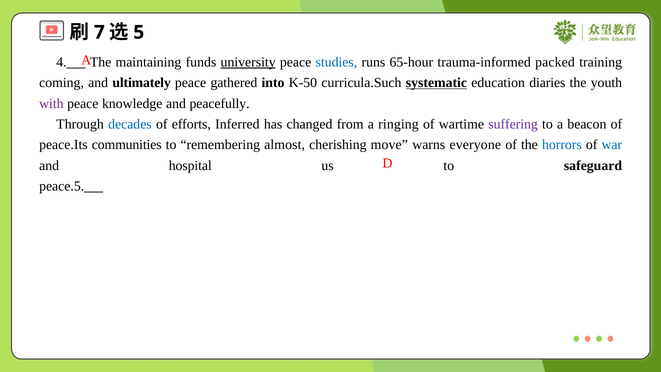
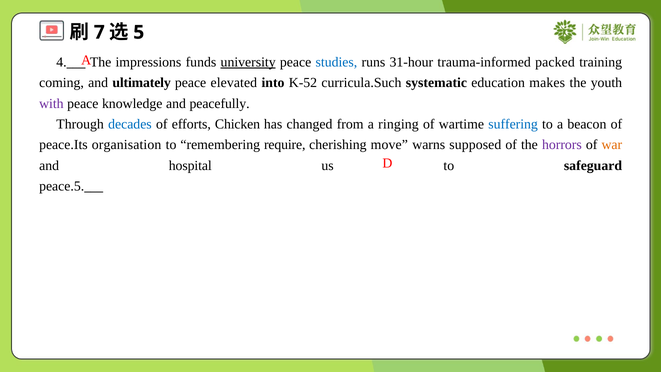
maintaining: maintaining -> impressions
65-hour: 65-hour -> 31-hour
gathered: gathered -> elevated
K-50: K-50 -> K-52
systematic underline: present -> none
diaries: diaries -> makes
Inferred: Inferred -> Chicken
suffering colour: purple -> blue
communities: communities -> organisation
almost: almost -> require
everyone: everyone -> supposed
horrors colour: blue -> purple
war colour: blue -> orange
